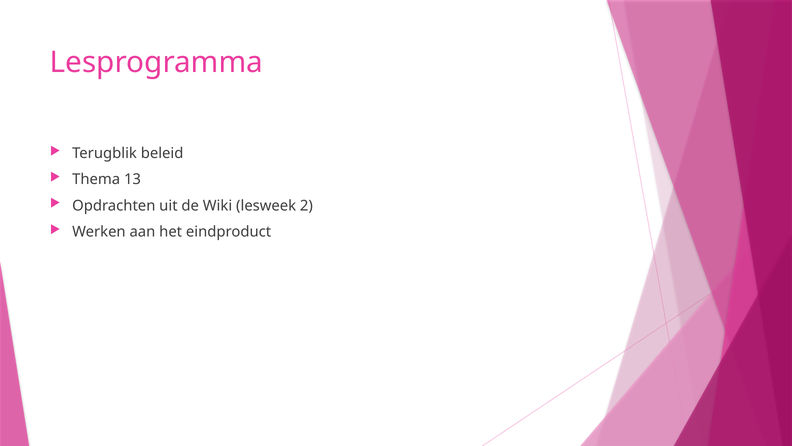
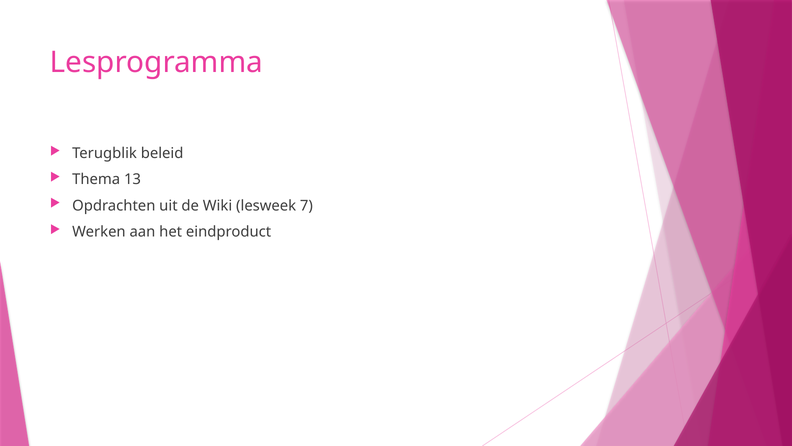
2: 2 -> 7
